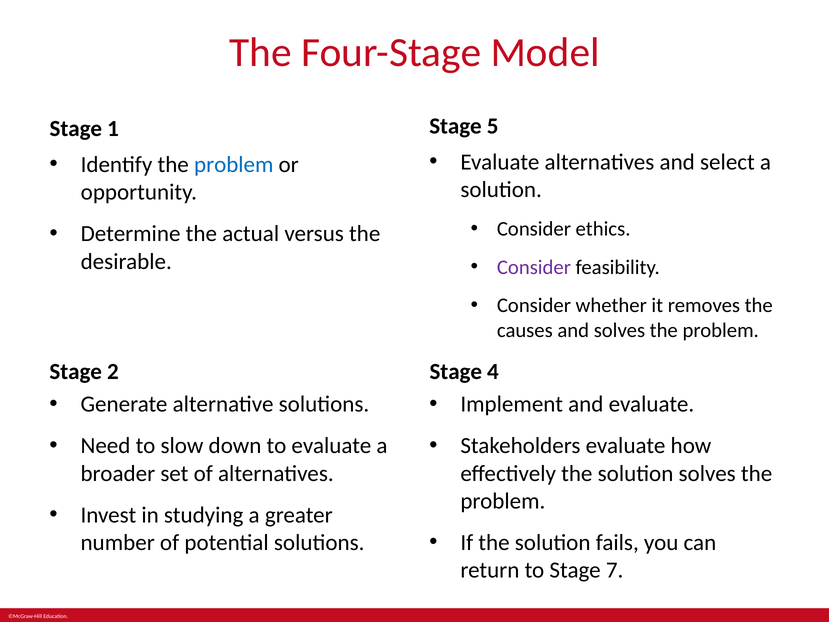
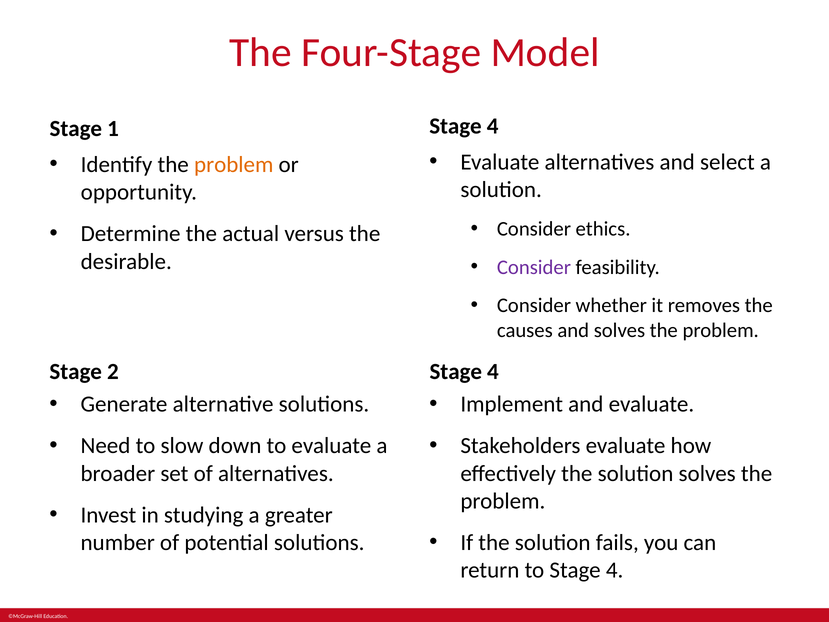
5 at (493, 126): 5 -> 4
problem at (234, 165) colour: blue -> orange
to Stage 7: 7 -> 4
